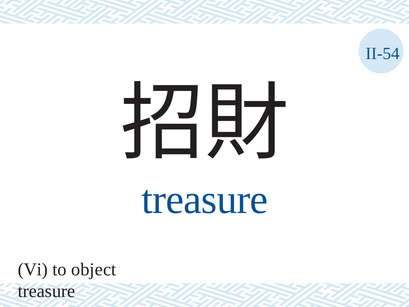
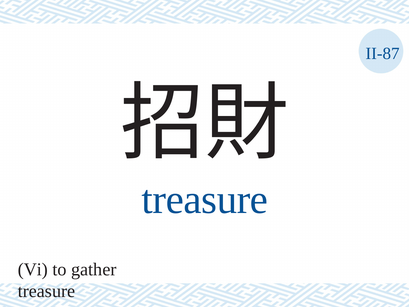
II-54: II-54 -> II-87
object: object -> gather
